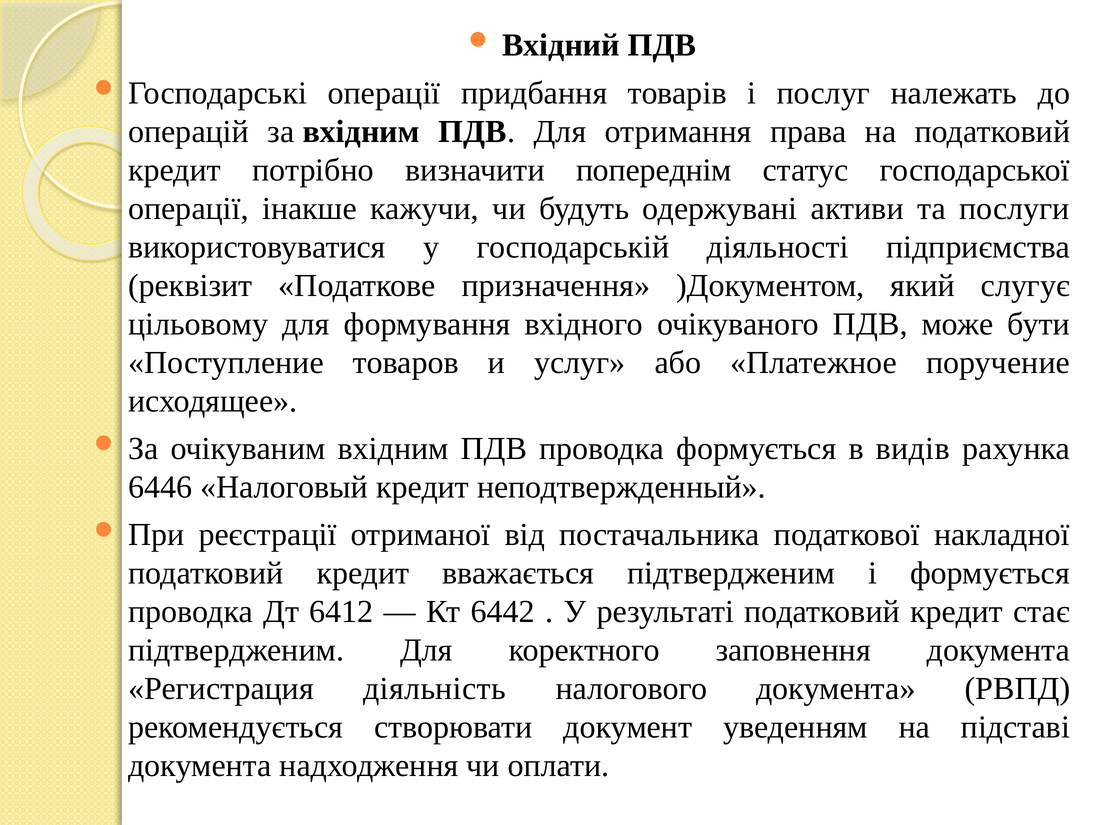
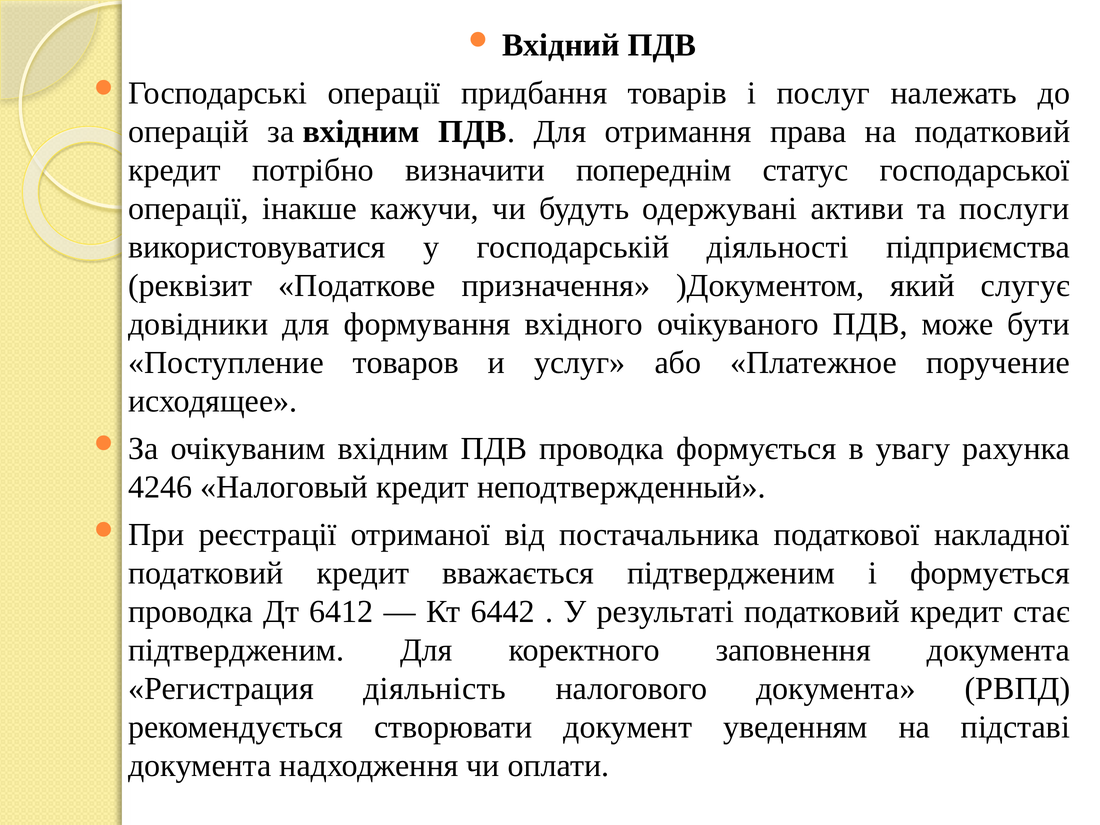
цільовому: цільовому -> довідники
видів: видів -> увагу
6446: 6446 -> 4246
